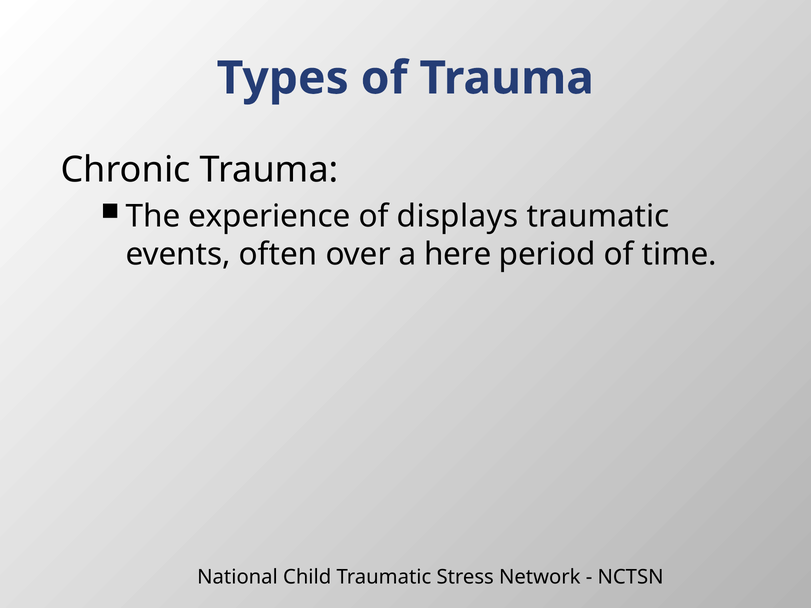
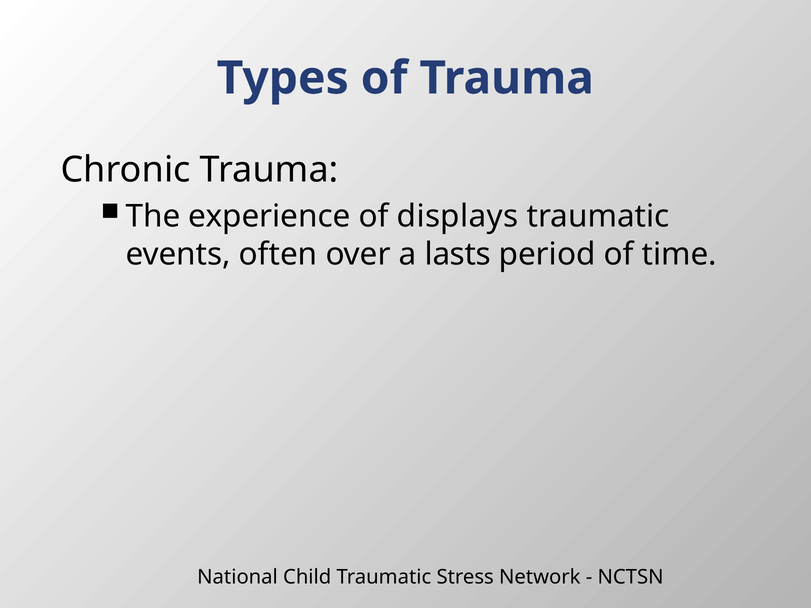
here: here -> lasts
